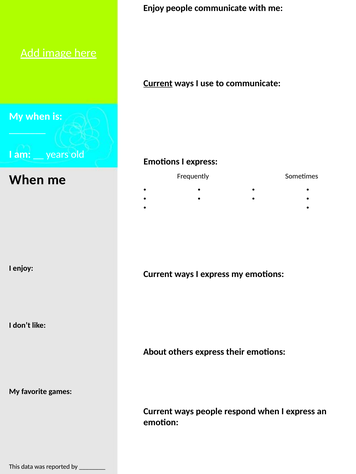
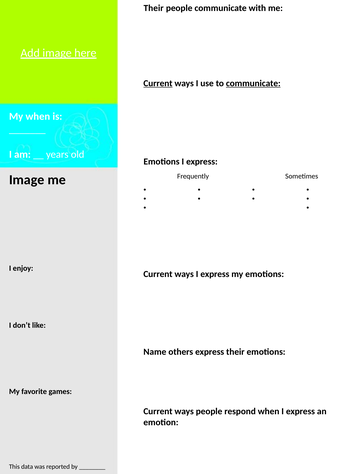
Enjoy at (154, 8): Enjoy -> Their
communicate at (253, 83) underline: none -> present
When at (27, 180): When -> Image
About: About -> Name
